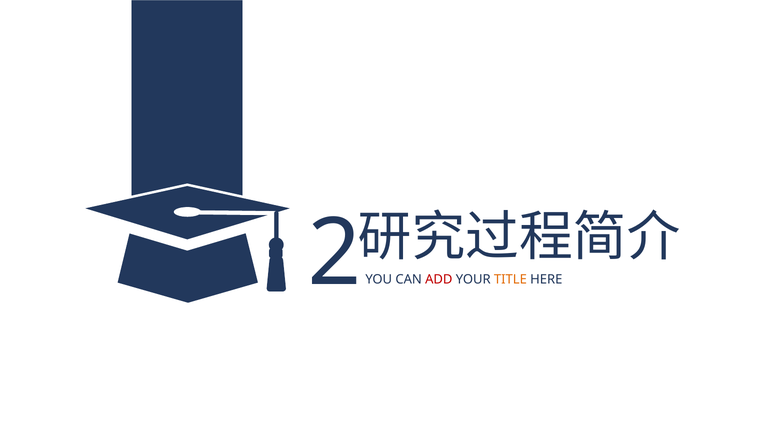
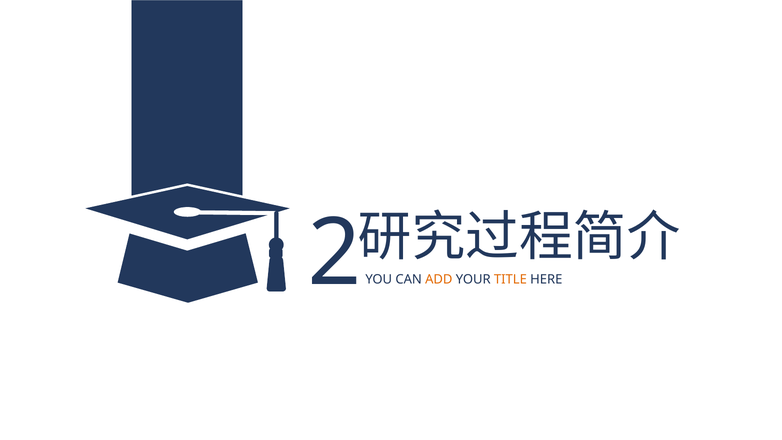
ADD colour: red -> orange
